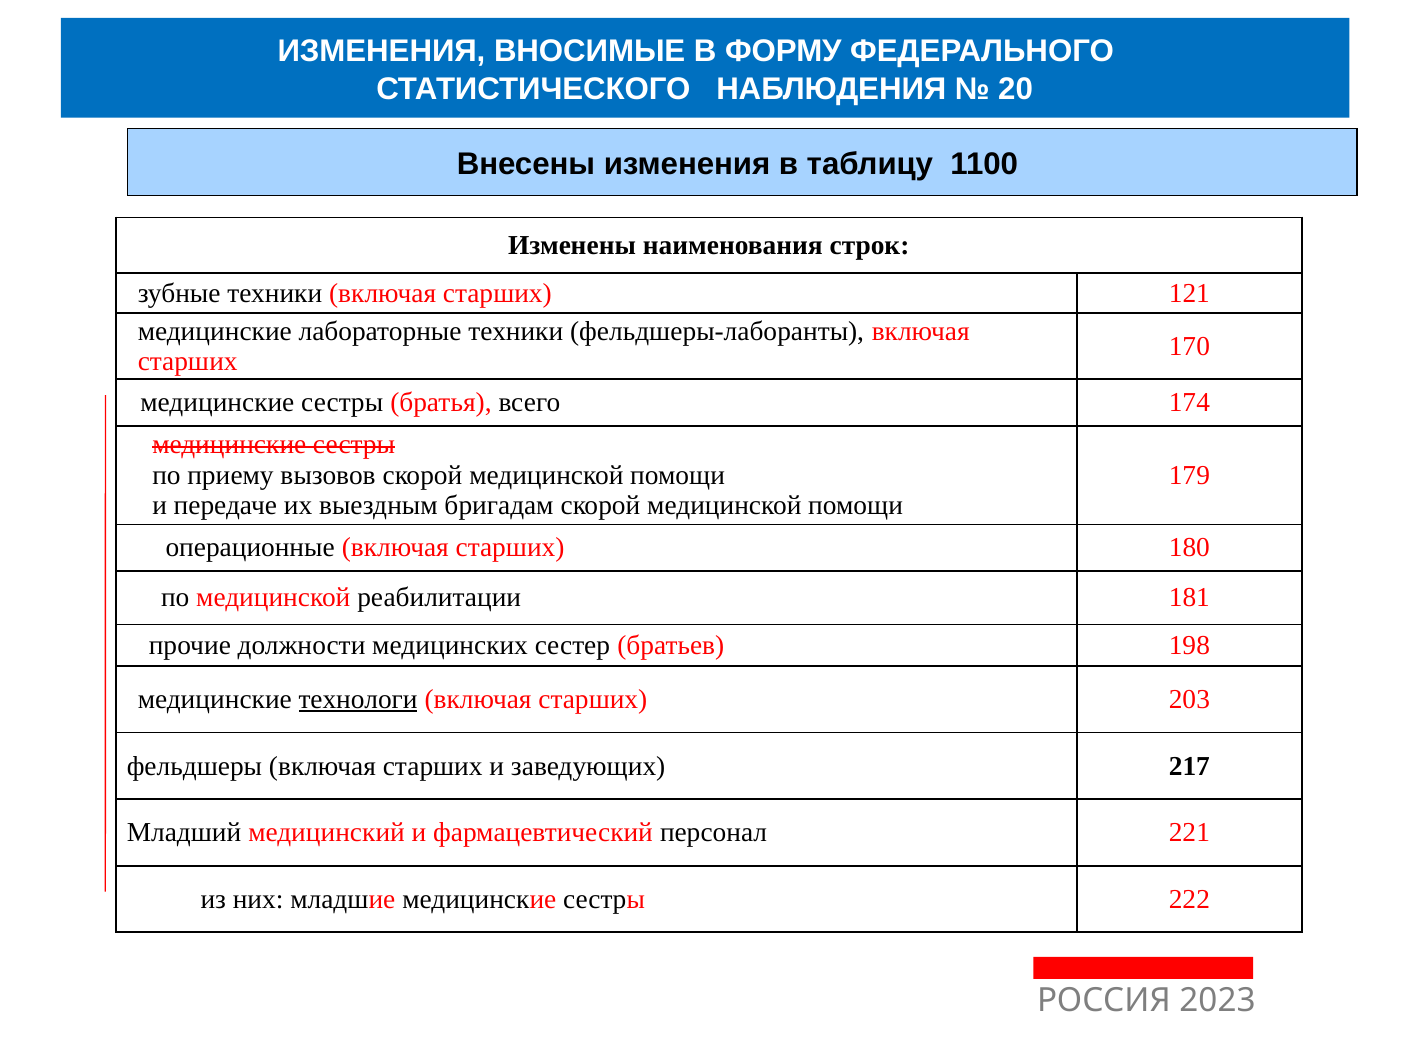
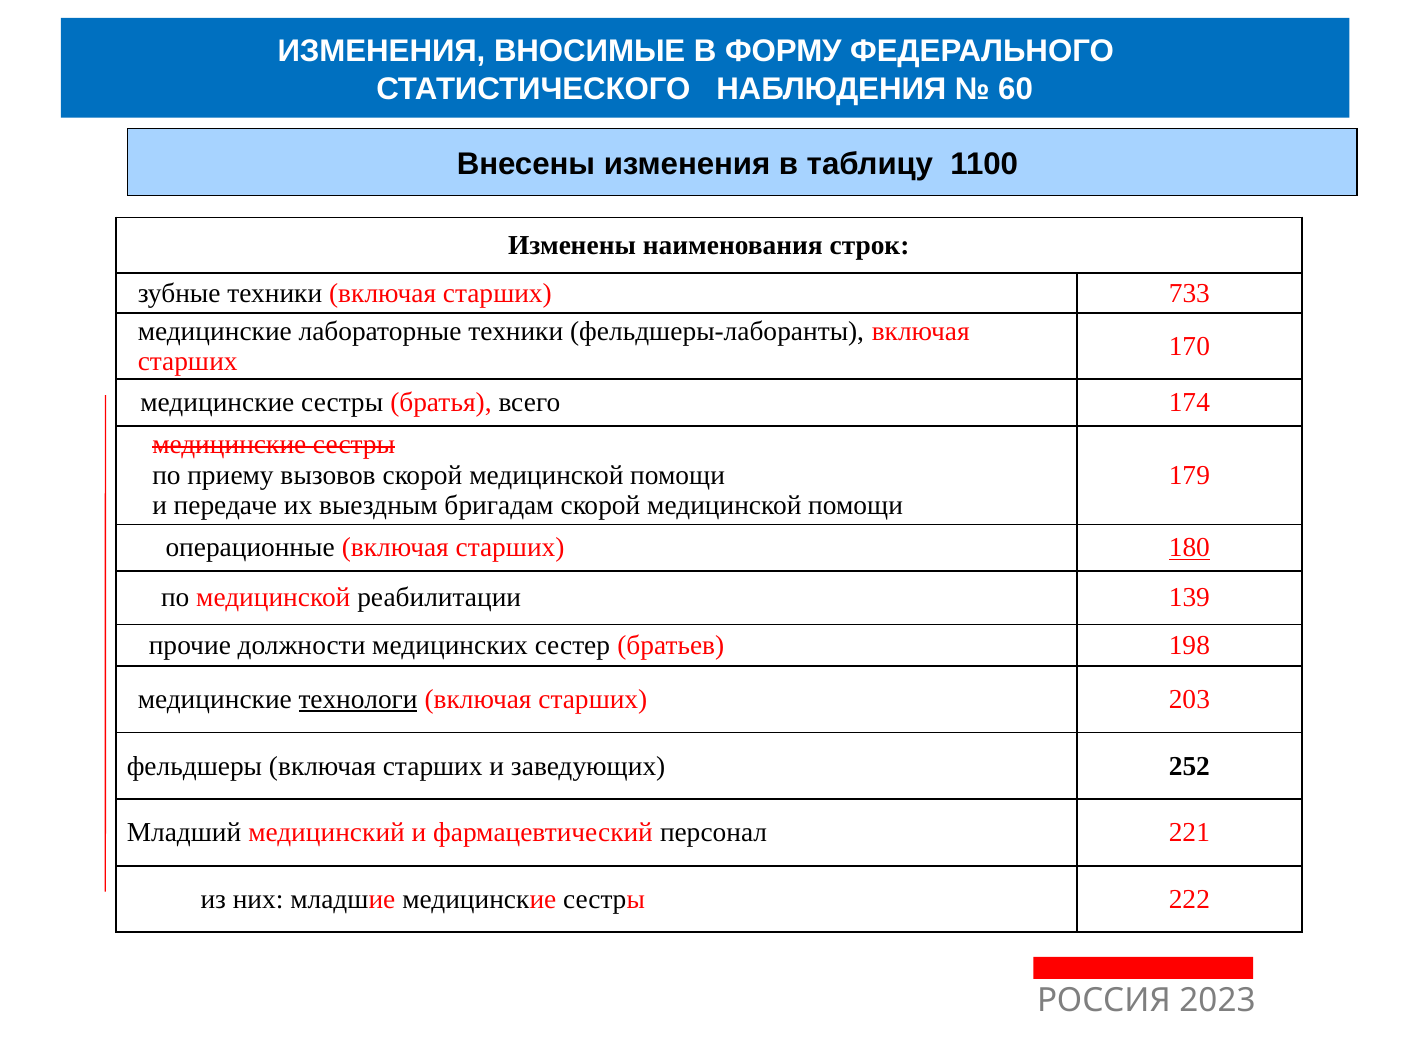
20: 20 -> 60
121: 121 -> 733
180 underline: none -> present
181: 181 -> 139
217: 217 -> 252
